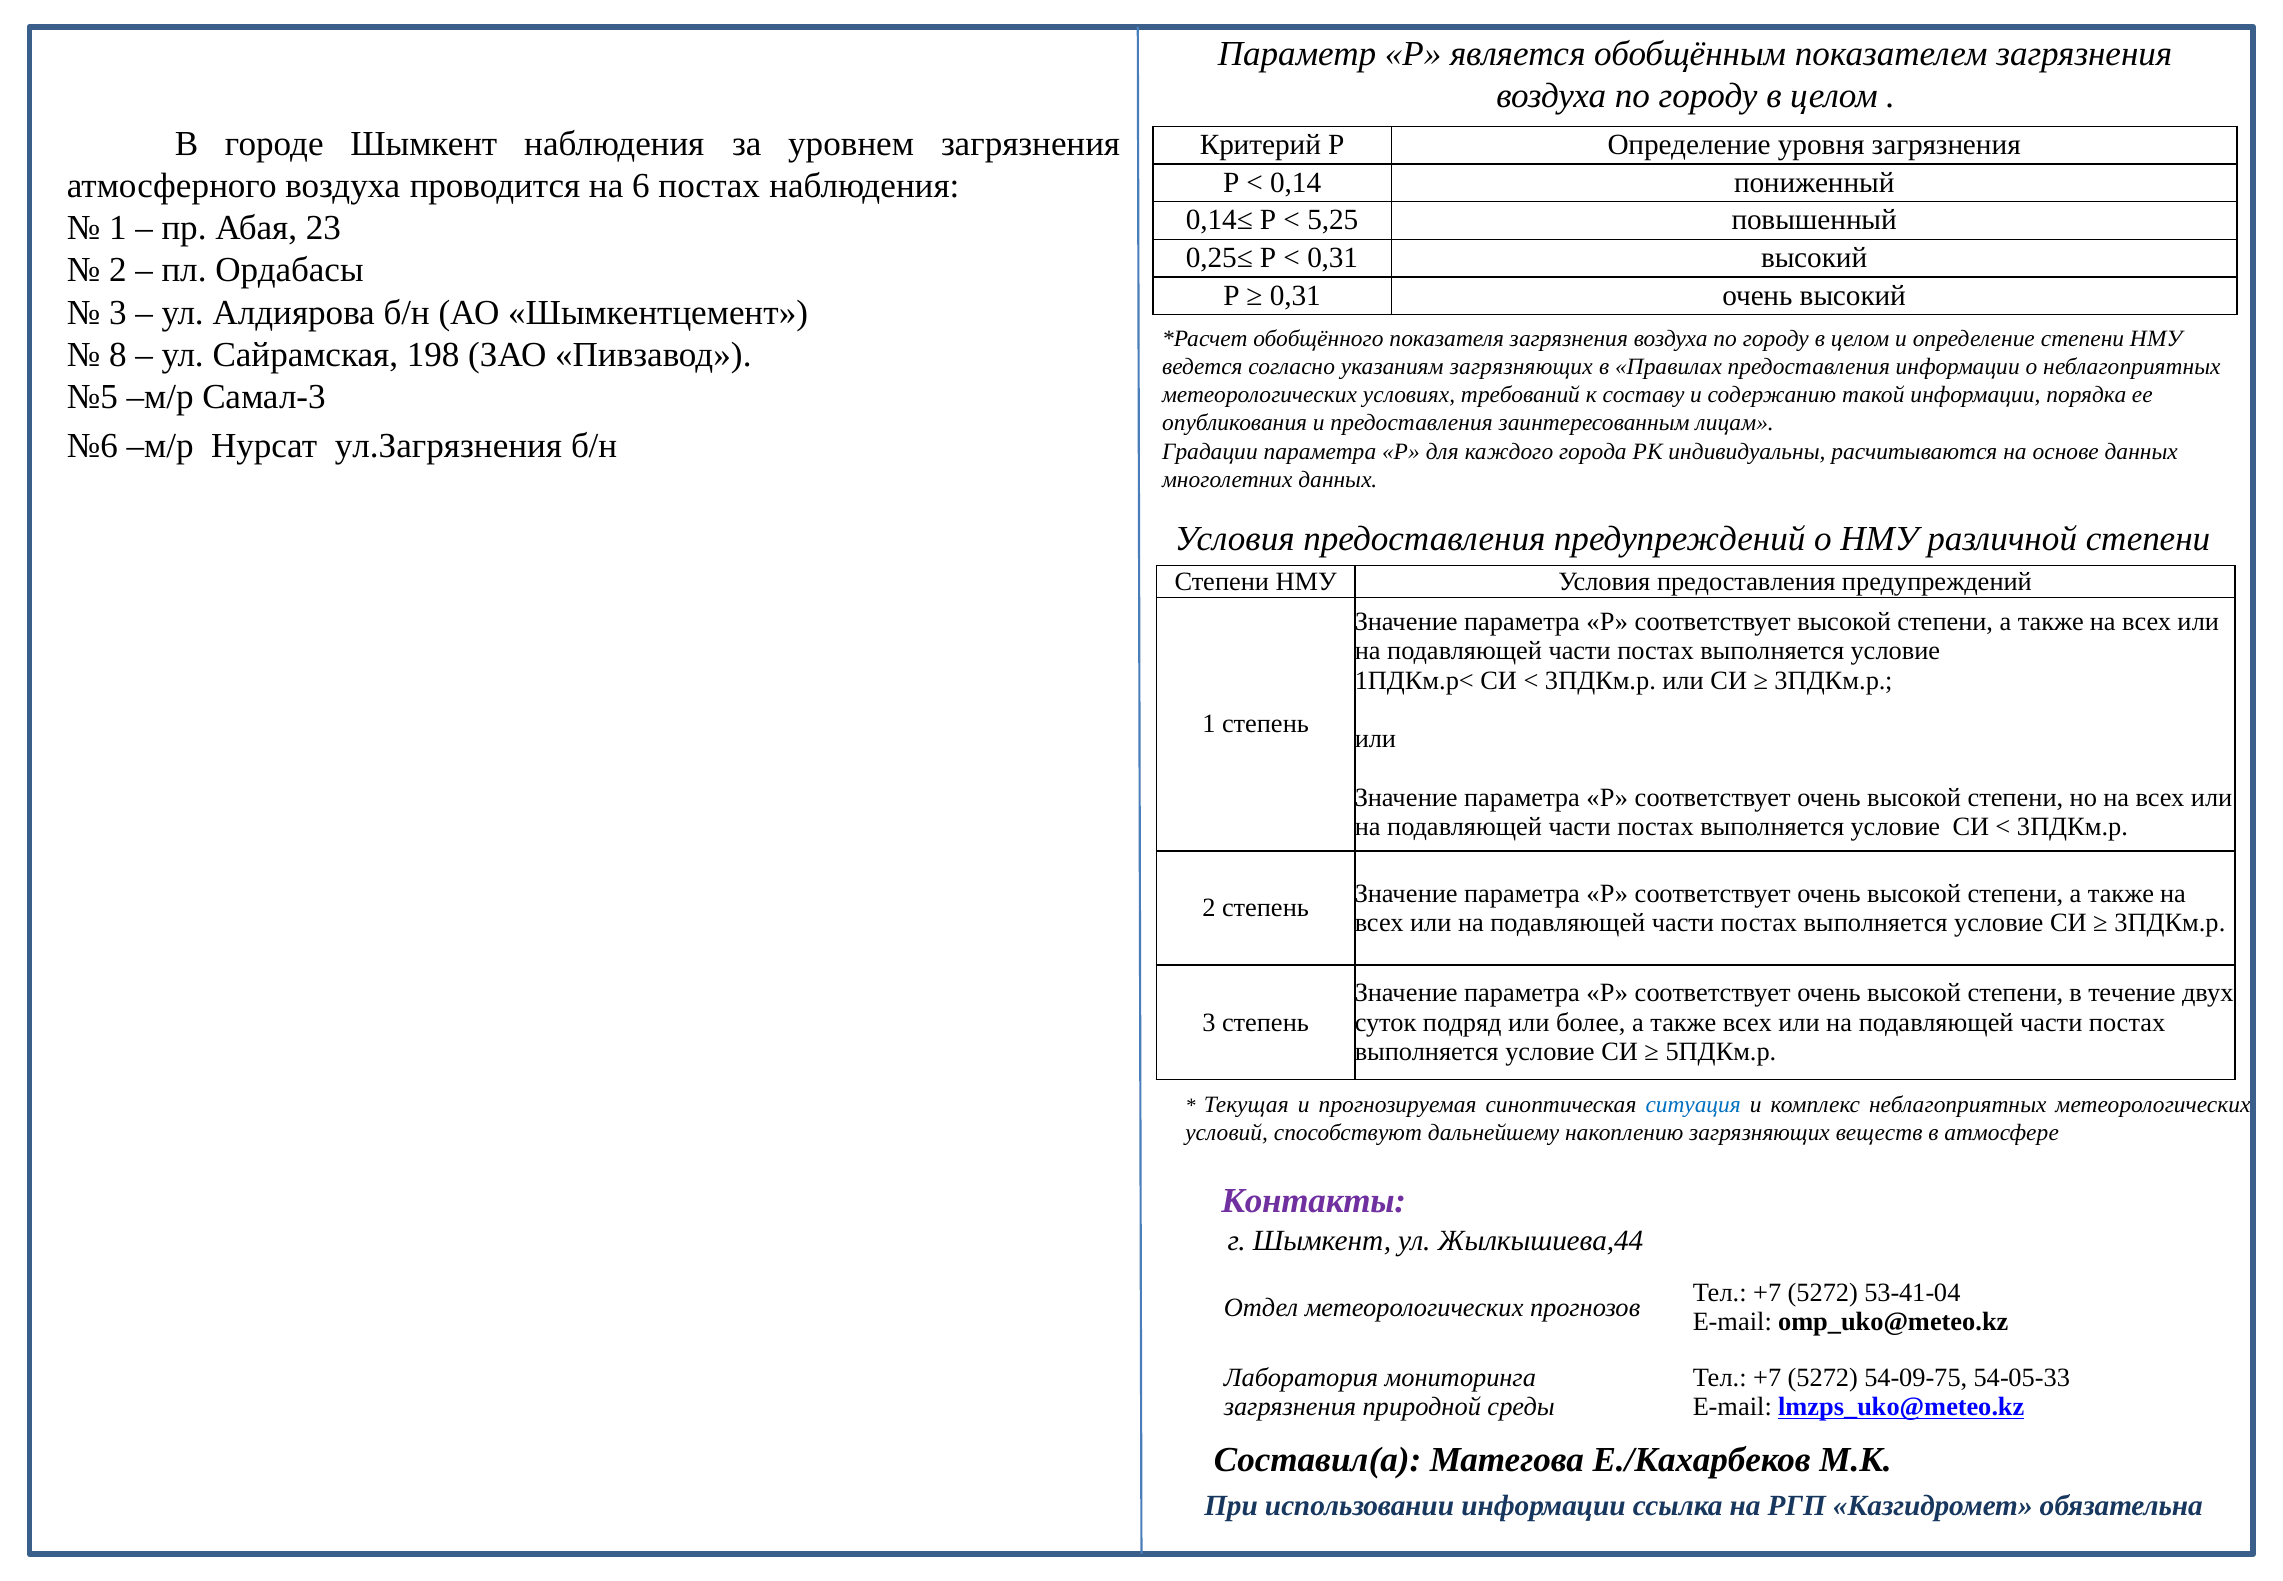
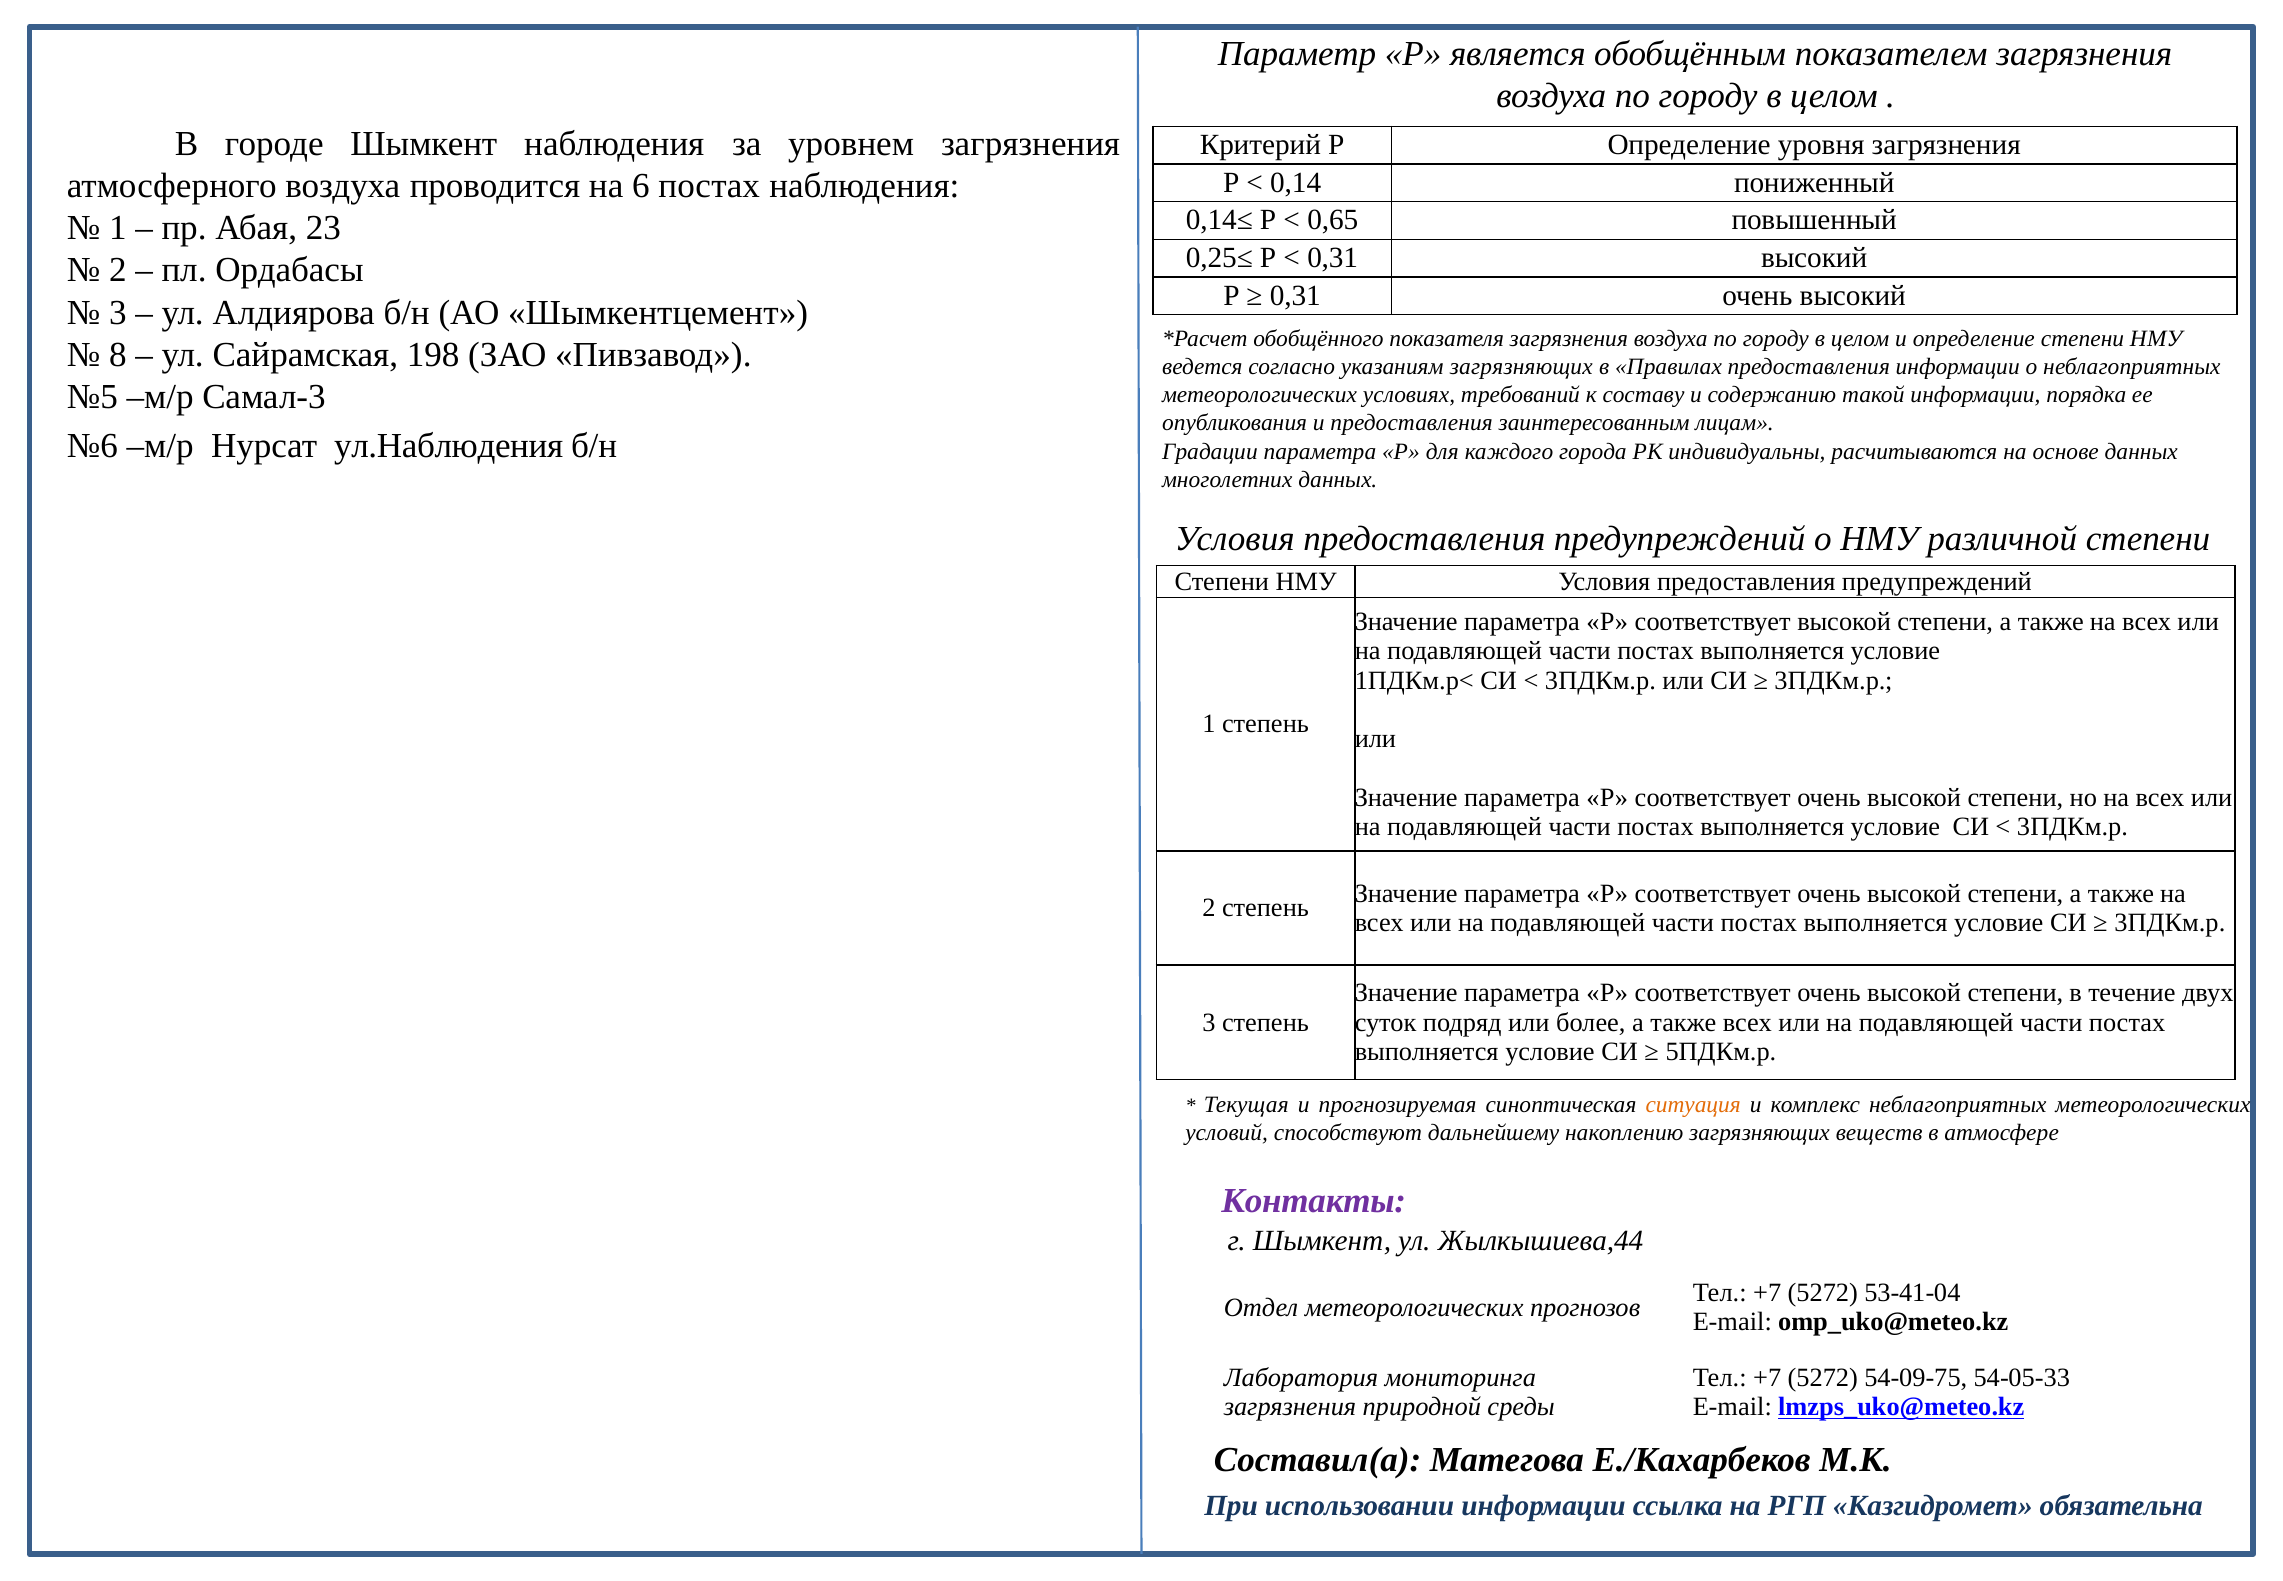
5,25: 5,25 -> 0,65
ул.Загрязнения: ул.Загрязнения -> ул.Наблюдения
ситуация colour: blue -> orange
